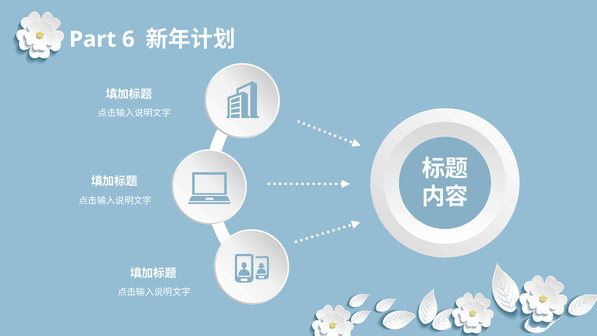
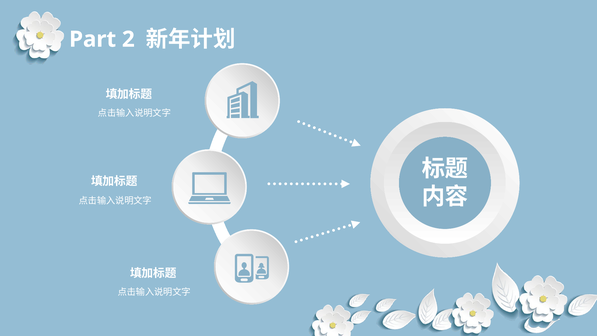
6: 6 -> 2
